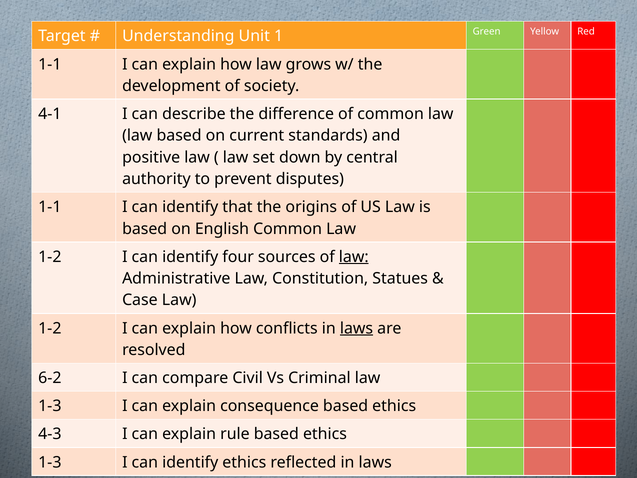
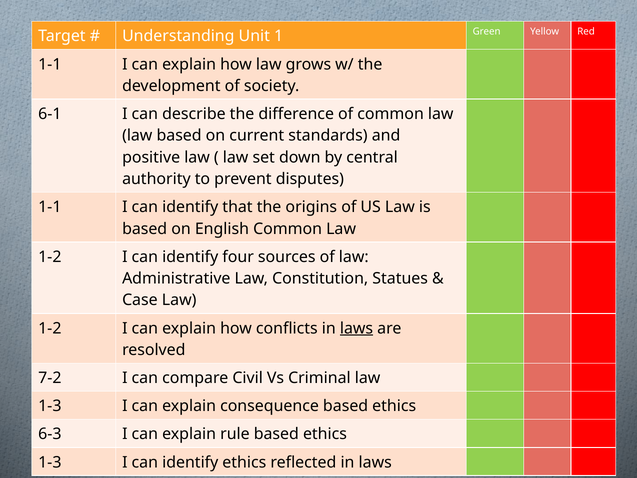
4-1: 4-1 -> 6-1
law at (354, 257) underline: present -> none
6-2: 6-2 -> 7-2
4-3: 4-3 -> 6-3
